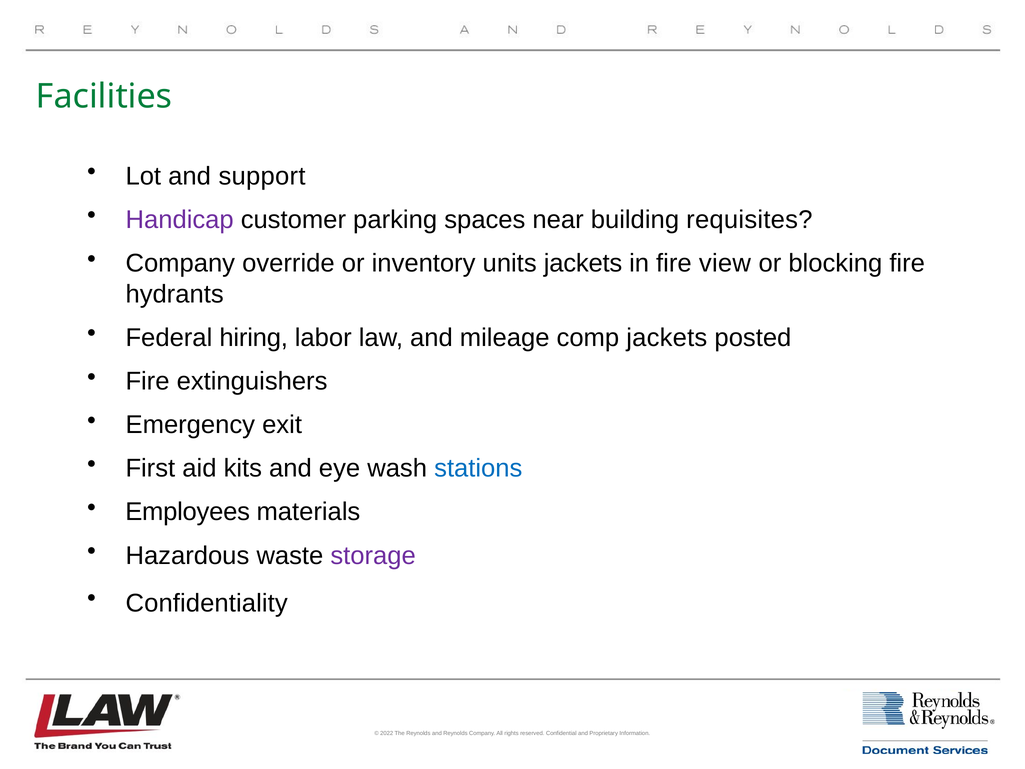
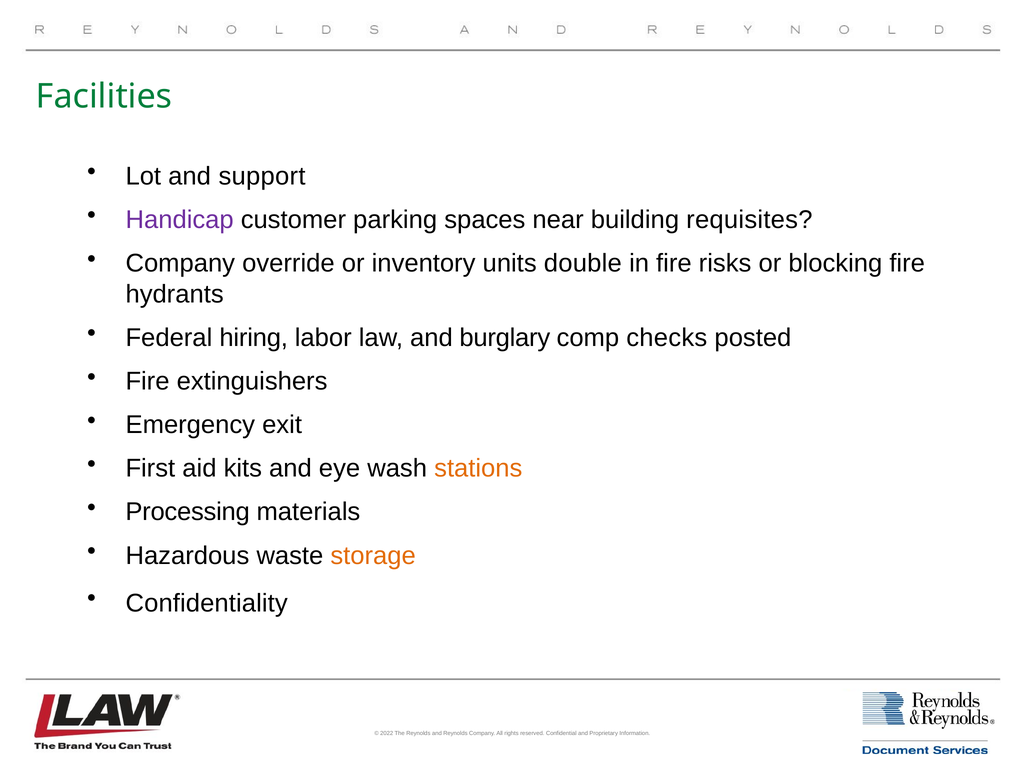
units jackets: jackets -> double
view: view -> risks
mileage: mileage -> burglary
comp jackets: jackets -> checks
stations colour: blue -> orange
Employees: Employees -> Processing
storage colour: purple -> orange
